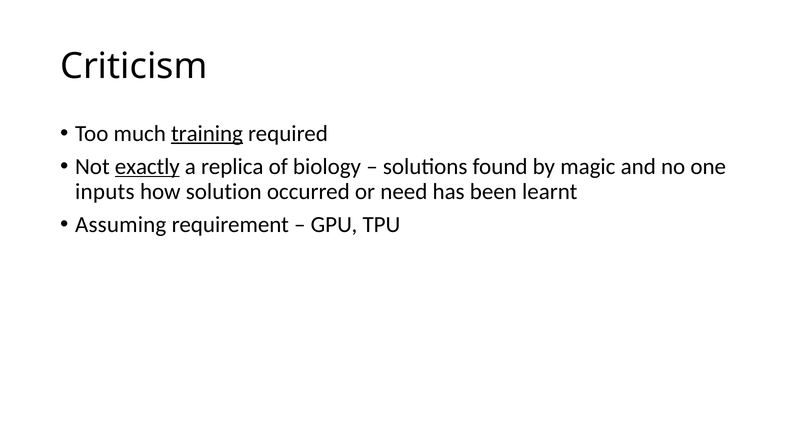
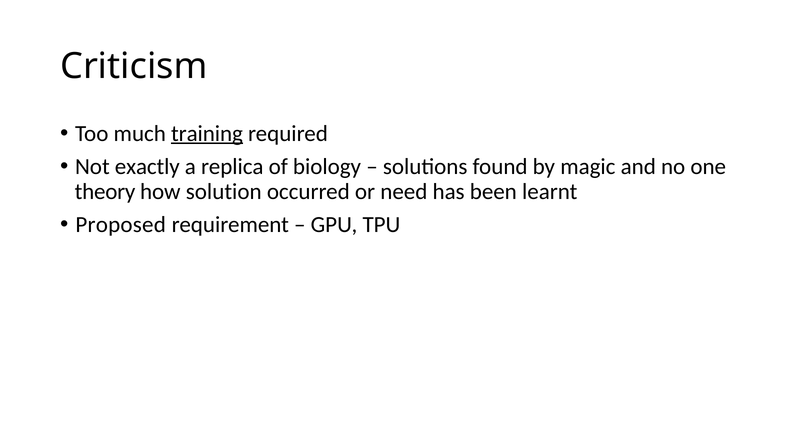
exactly underline: present -> none
inputs: inputs -> theory
Assuming: Assuming -> Proposed
